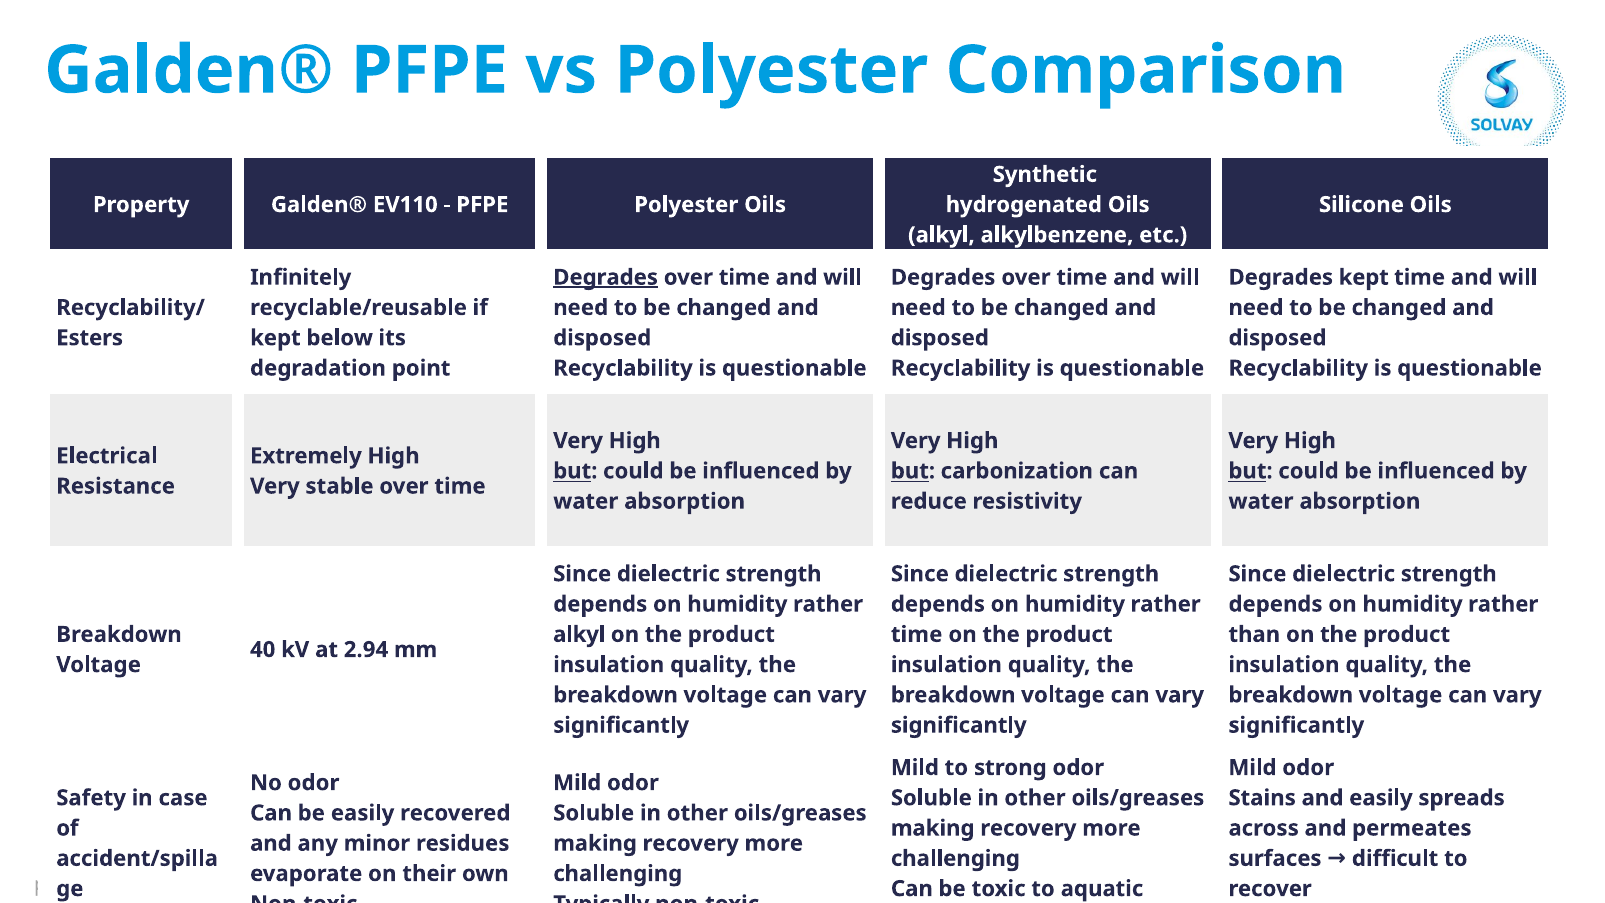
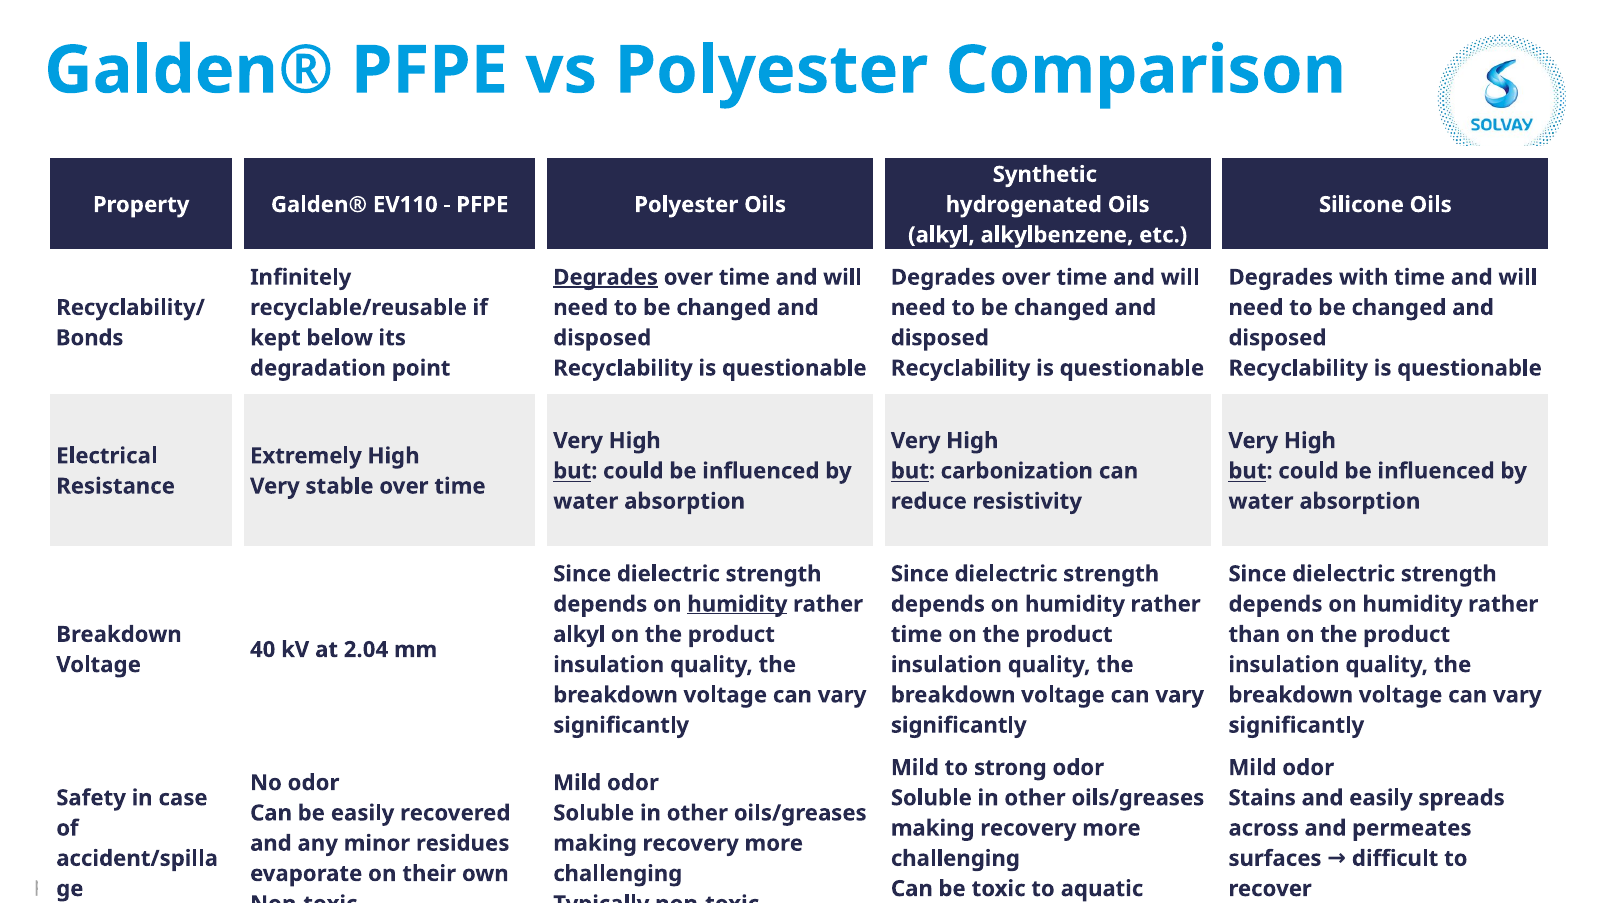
Degrades kept: kept -> with
Esters: Esters -> Bonds
humidity at (737, 604) underline: none -> present
2.94: 2.94 -> 2.04
